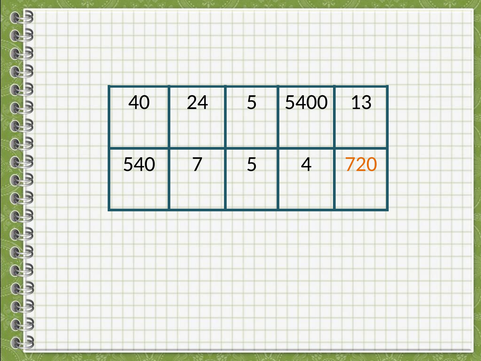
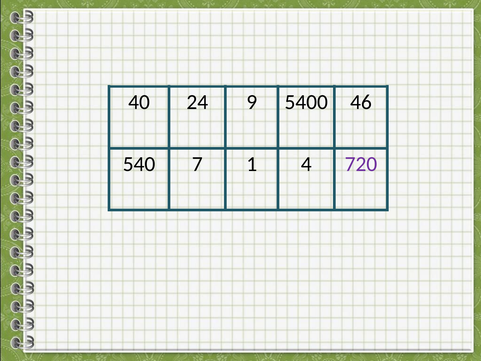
24 5: 5 -> 9
13: 13 -> 46
7 5: 5 -> 1
720 colour: orange -> purple
